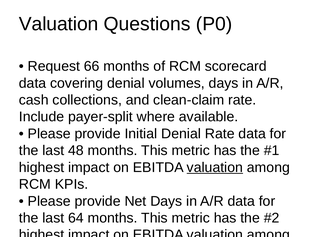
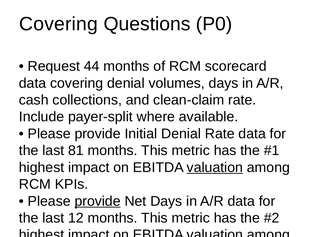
Valuation at (59, 24): Valuation -> Covering
66: 66 -> 44
48: 48 -> 81
provide at (98, 201) underline: none -> present
64: 64 -> 12
